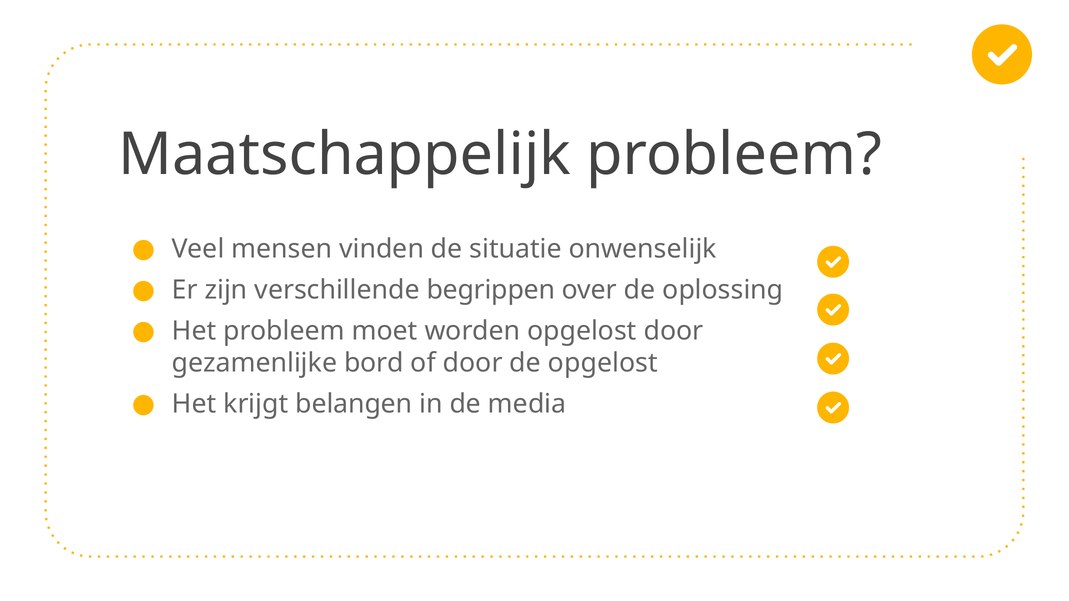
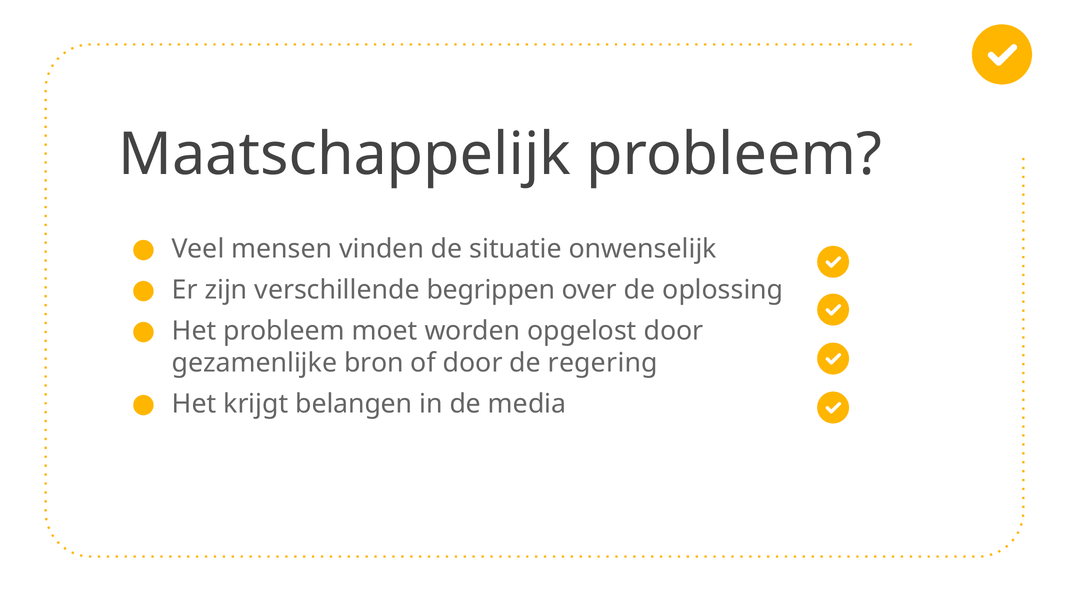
bord: bord -> bron
de opgelost: opgelost -> regering
